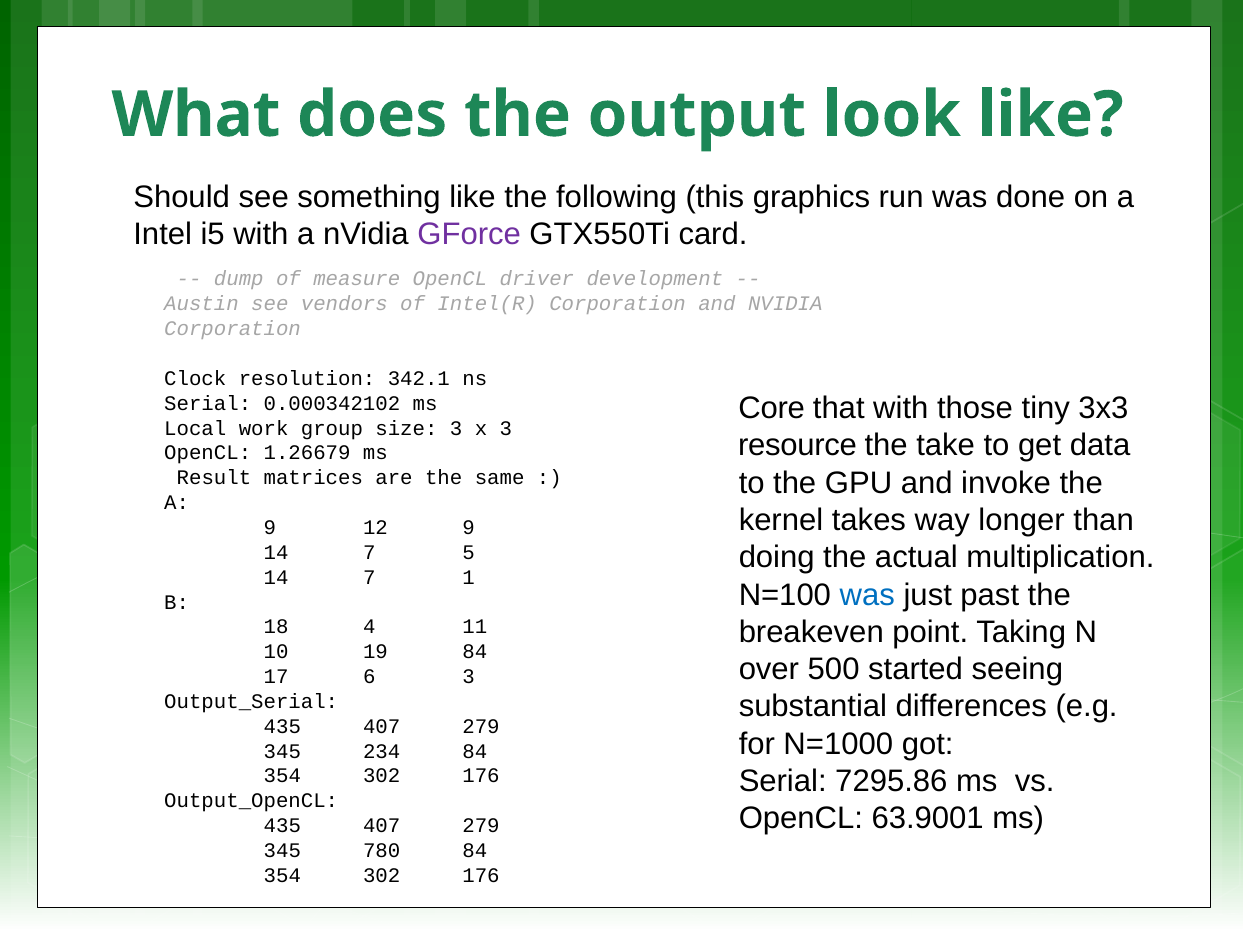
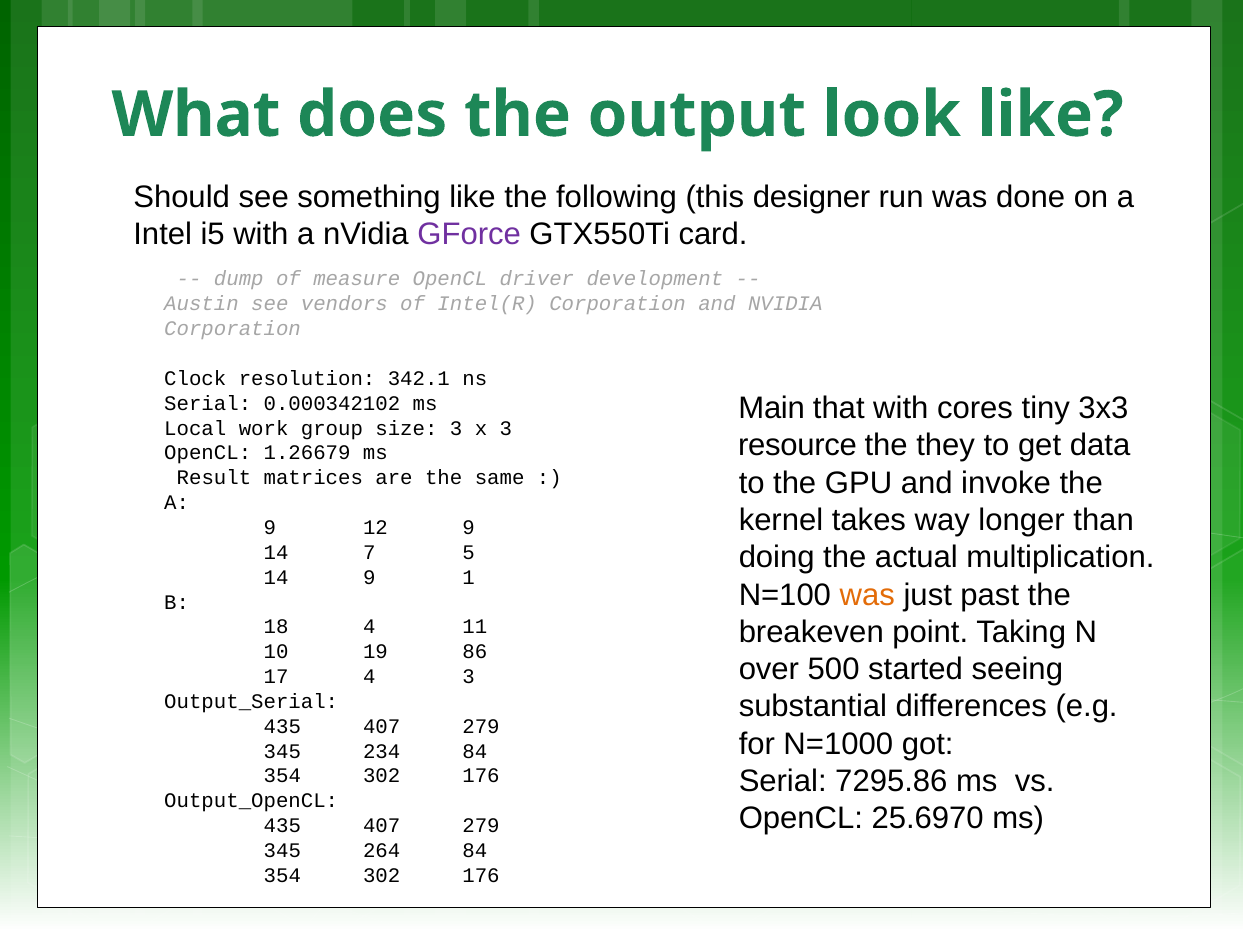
graphics: graphics -> designer
Core: Core -> Main
those: those -> cores
take: take -> they
7 at (369, 577): 7 -> 9
was at (867, 595) colour: blue -> orange
19 84: 84 -> 86
17 6: 6 -> 4
63.9001: 63.9001 -> 25.6970
780: 780 -> 264
